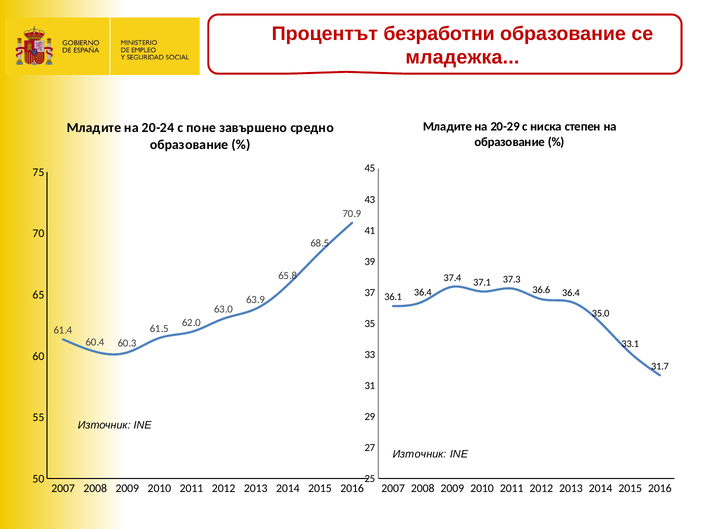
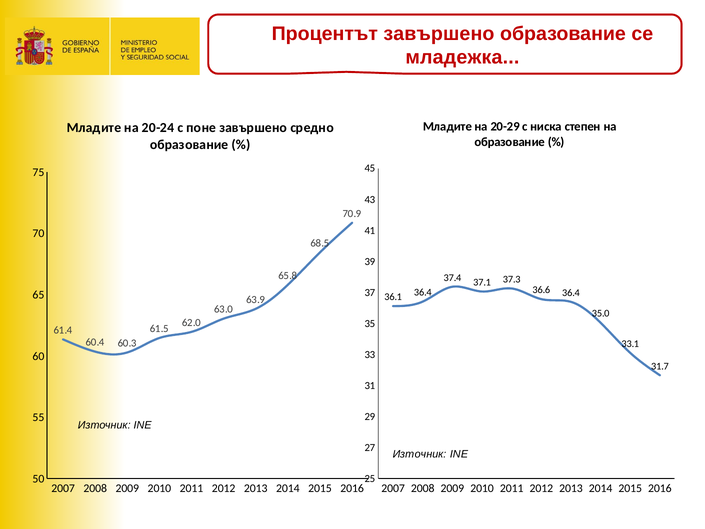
Процентът безработни: безработни -> завършено
